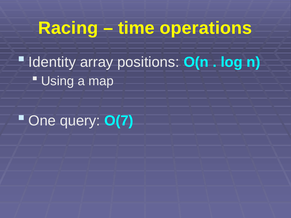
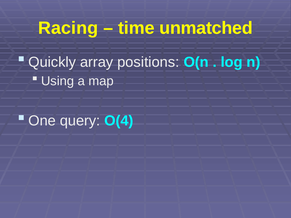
operations: operations -> unmatched
Identity: Identity -> Quickly
O(7: O(7 -> O(4
